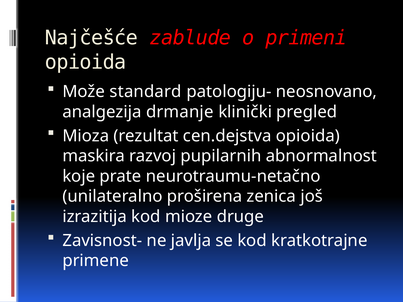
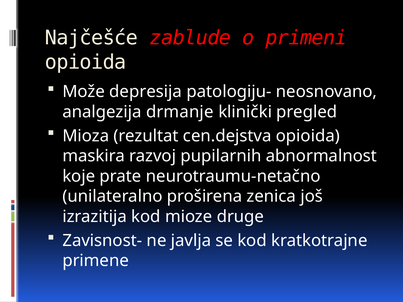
standard: standard -> depresija
